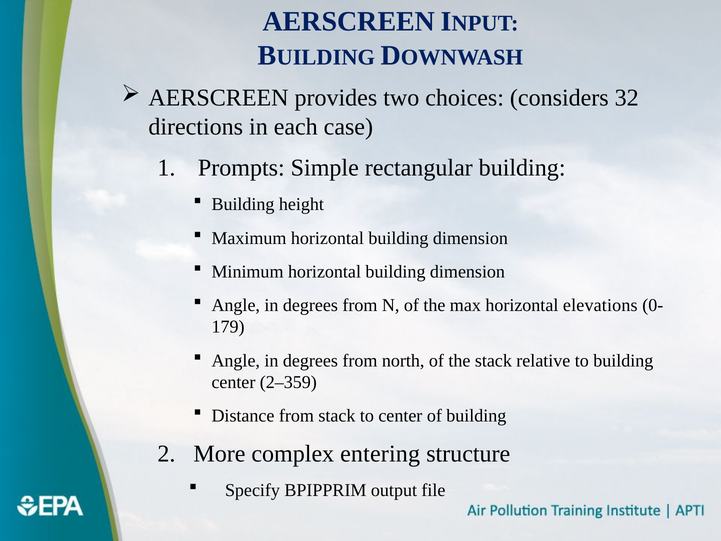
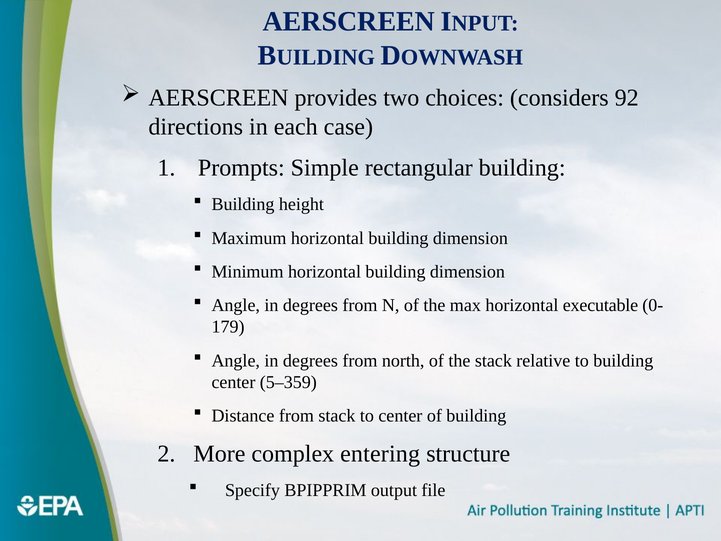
32: 32 -> 92
elevations: elevations -> executable
2–359: 2–359 -> 5–359
